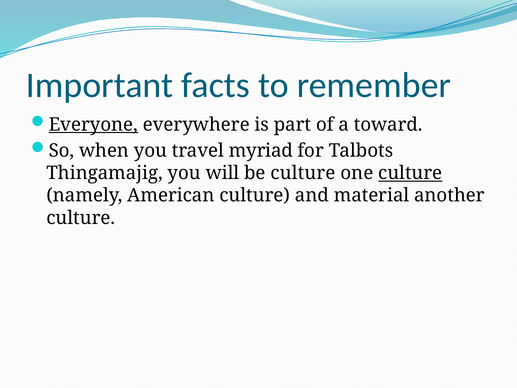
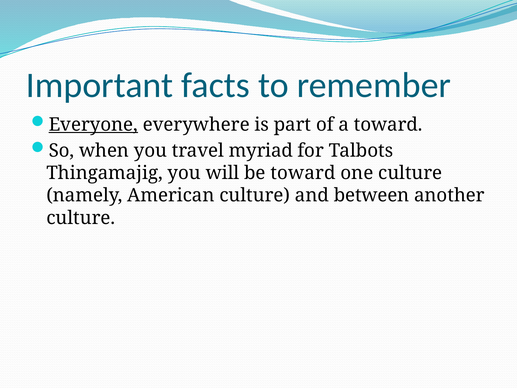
be culture: culture -> toward
culture at (410, 173) underline: present -> none
material: material -> between
